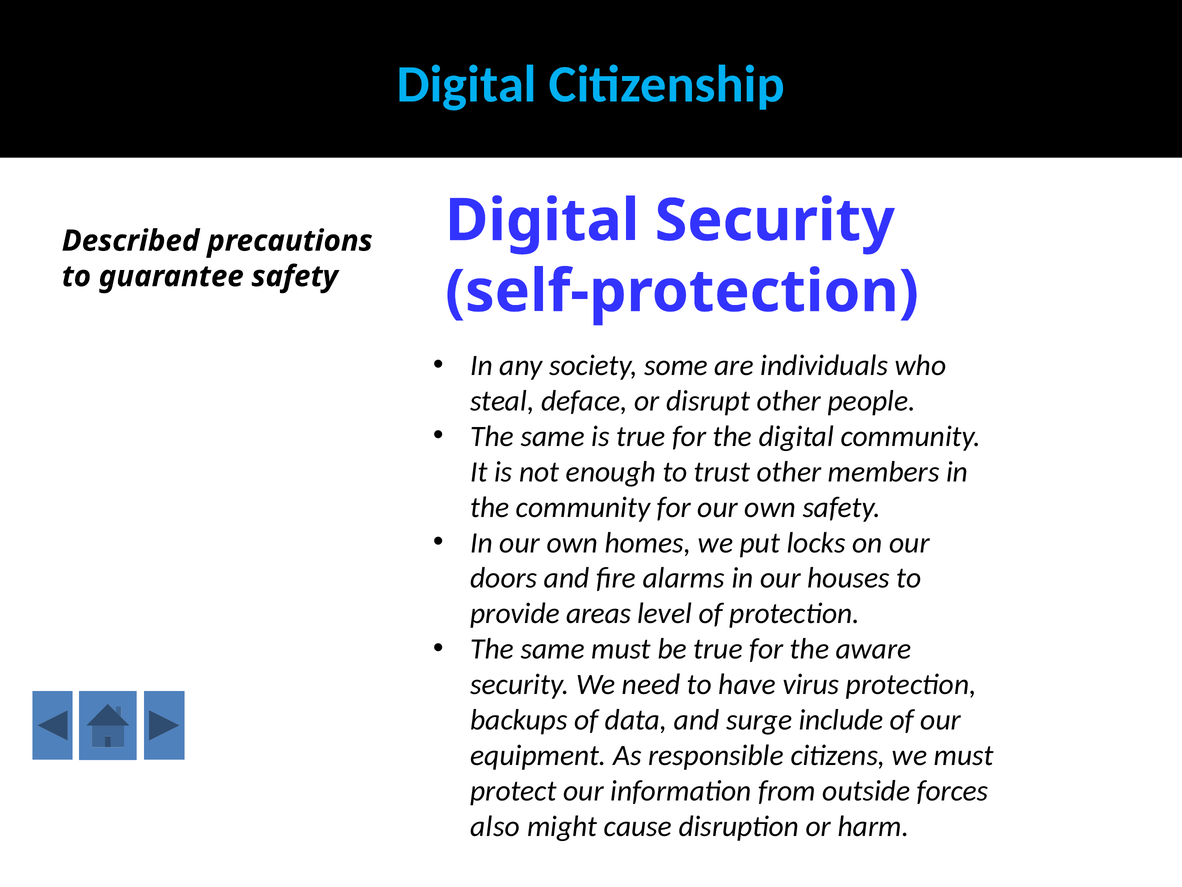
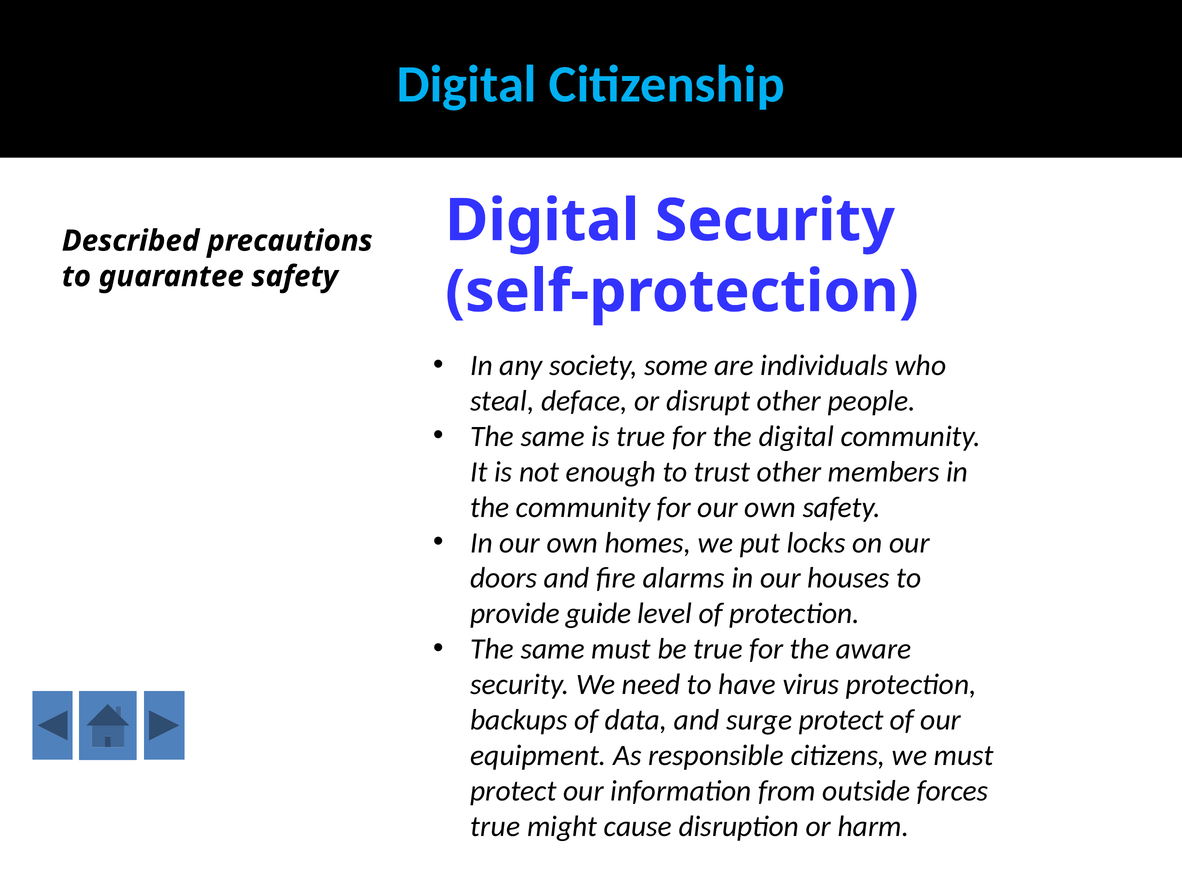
areas: areas -> guide
surge include: include -> protect
also at (495, 826): also -> true
